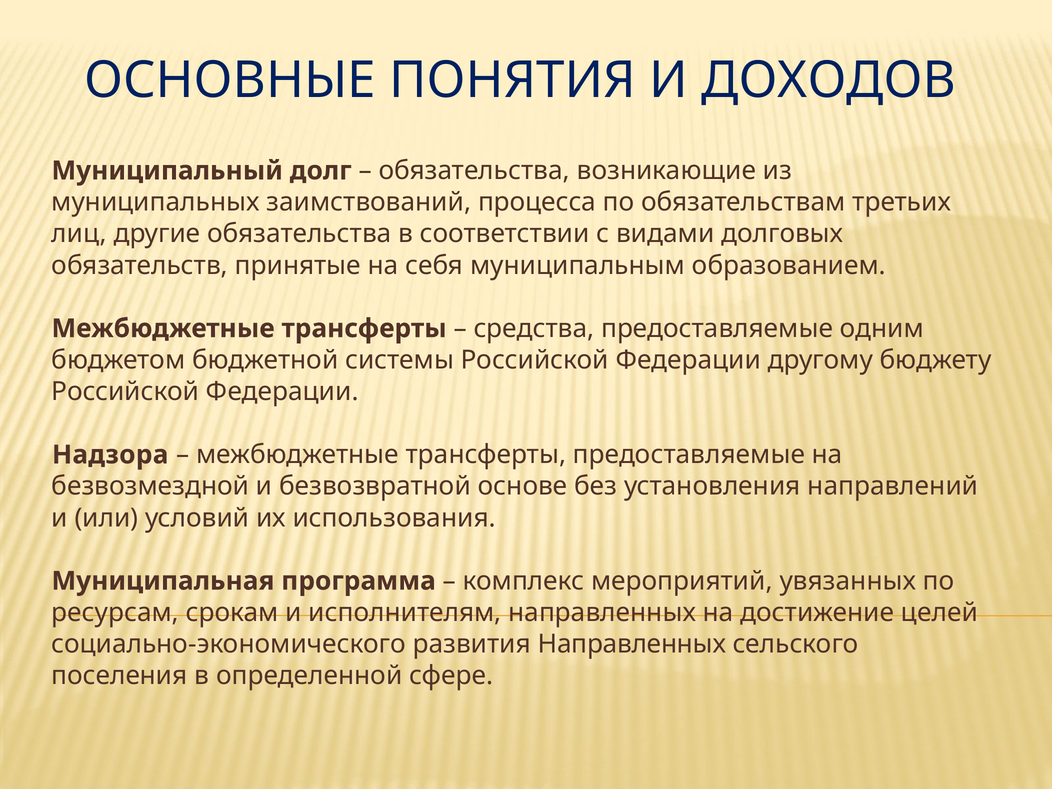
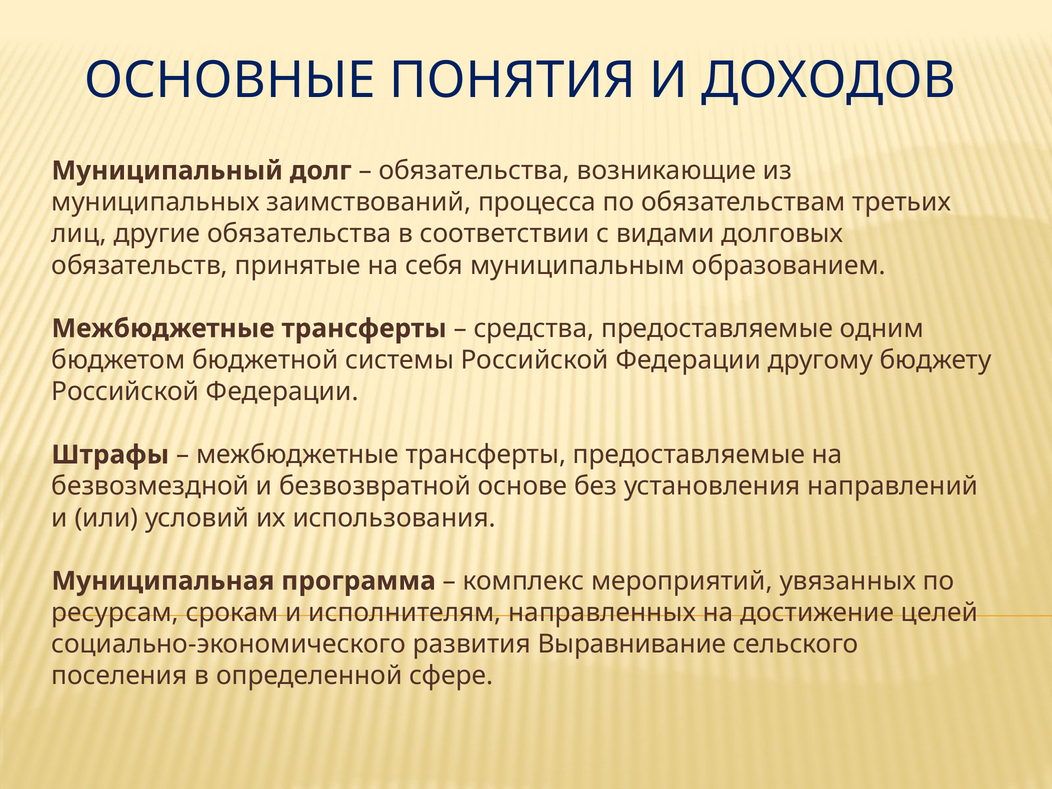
Надзора: Надзора -> Штрафы
развития Направленных: Направленных -> Выравнивание
